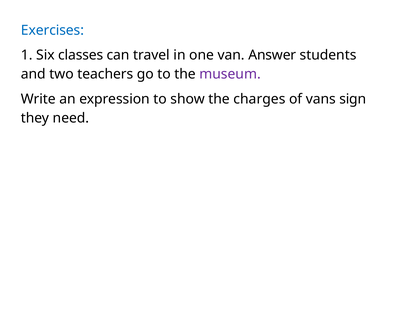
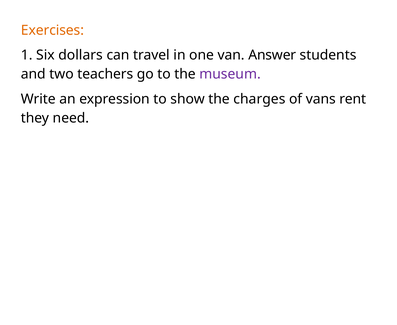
Exercises colour: blue -> orange
classes: classes -> dollars
sign: sign -> rent
